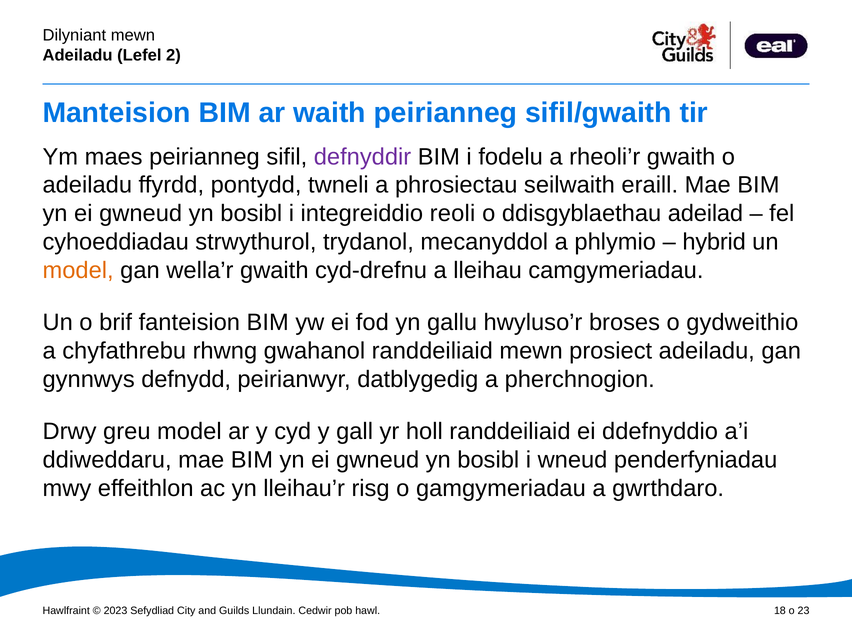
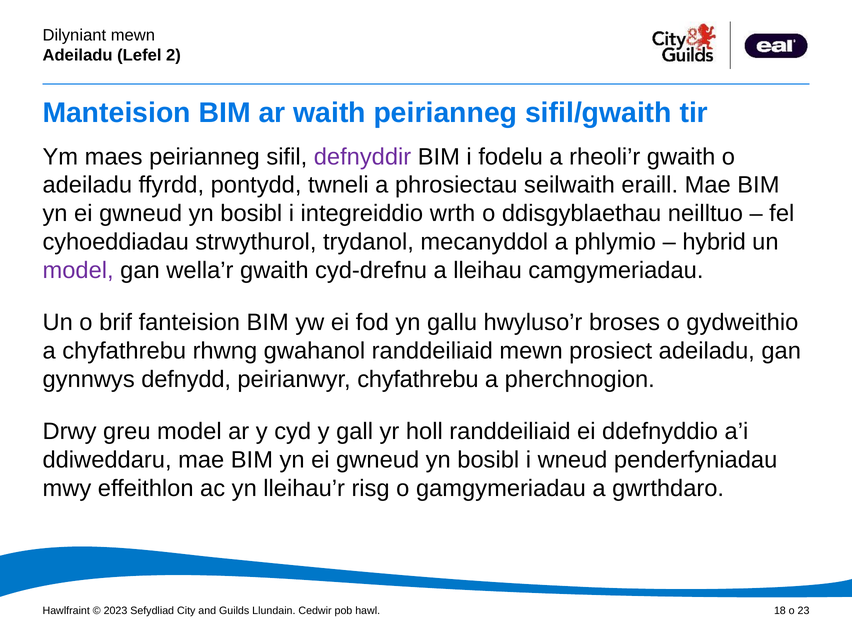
reoli: reoli -> wrth
adeilad: adeilad -> neilltuo
model at (78, 270) colour: orange -> purple
peirianwyr datblygedig: datblygedig -> chyfathrebu
